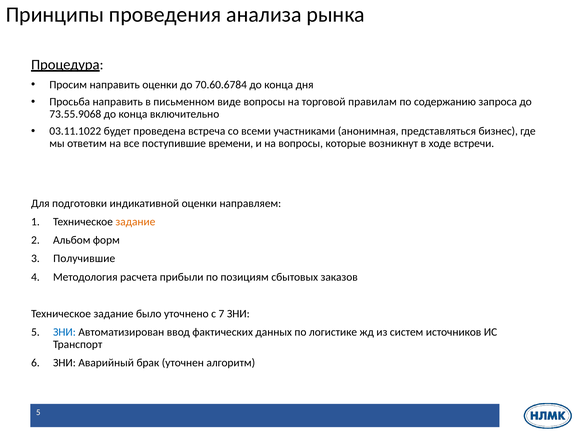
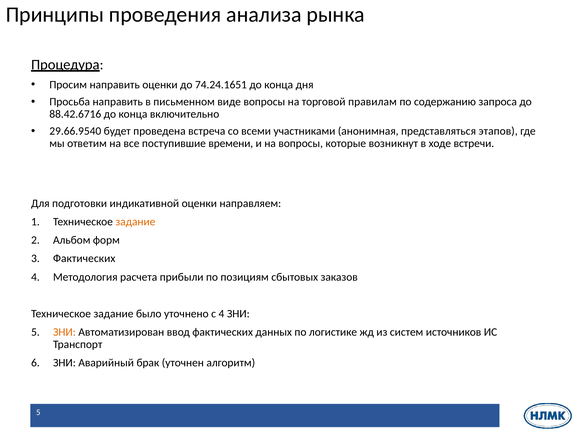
70.60.6784: 70.60.6784 -> 74.24.1651
73.55.9068: 73.55.9068 -> 88.42.6716
03.11.1022: 03.11.1022 -> 29.66.9540
бизнес: бизнес -> этапов
Получившие at (84, 259): Получившие -> Фактических
с 7: 7 -> 4
ЗНИ at (64, 332) colour: blue -> orange
